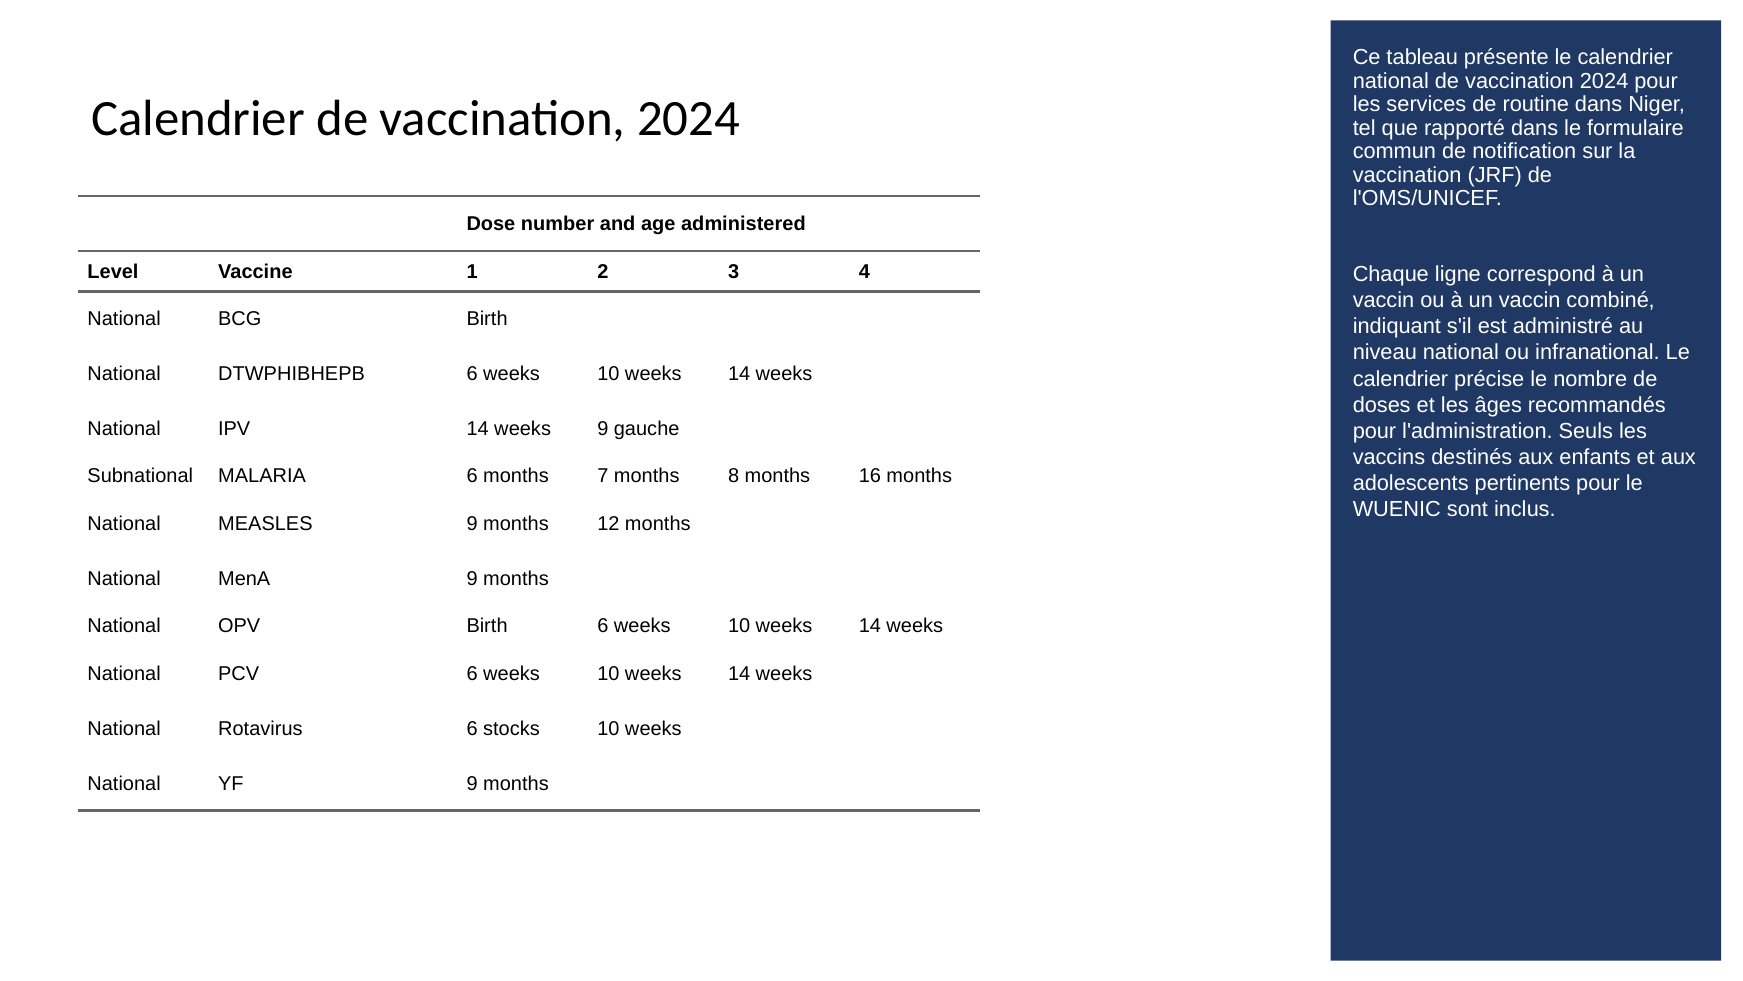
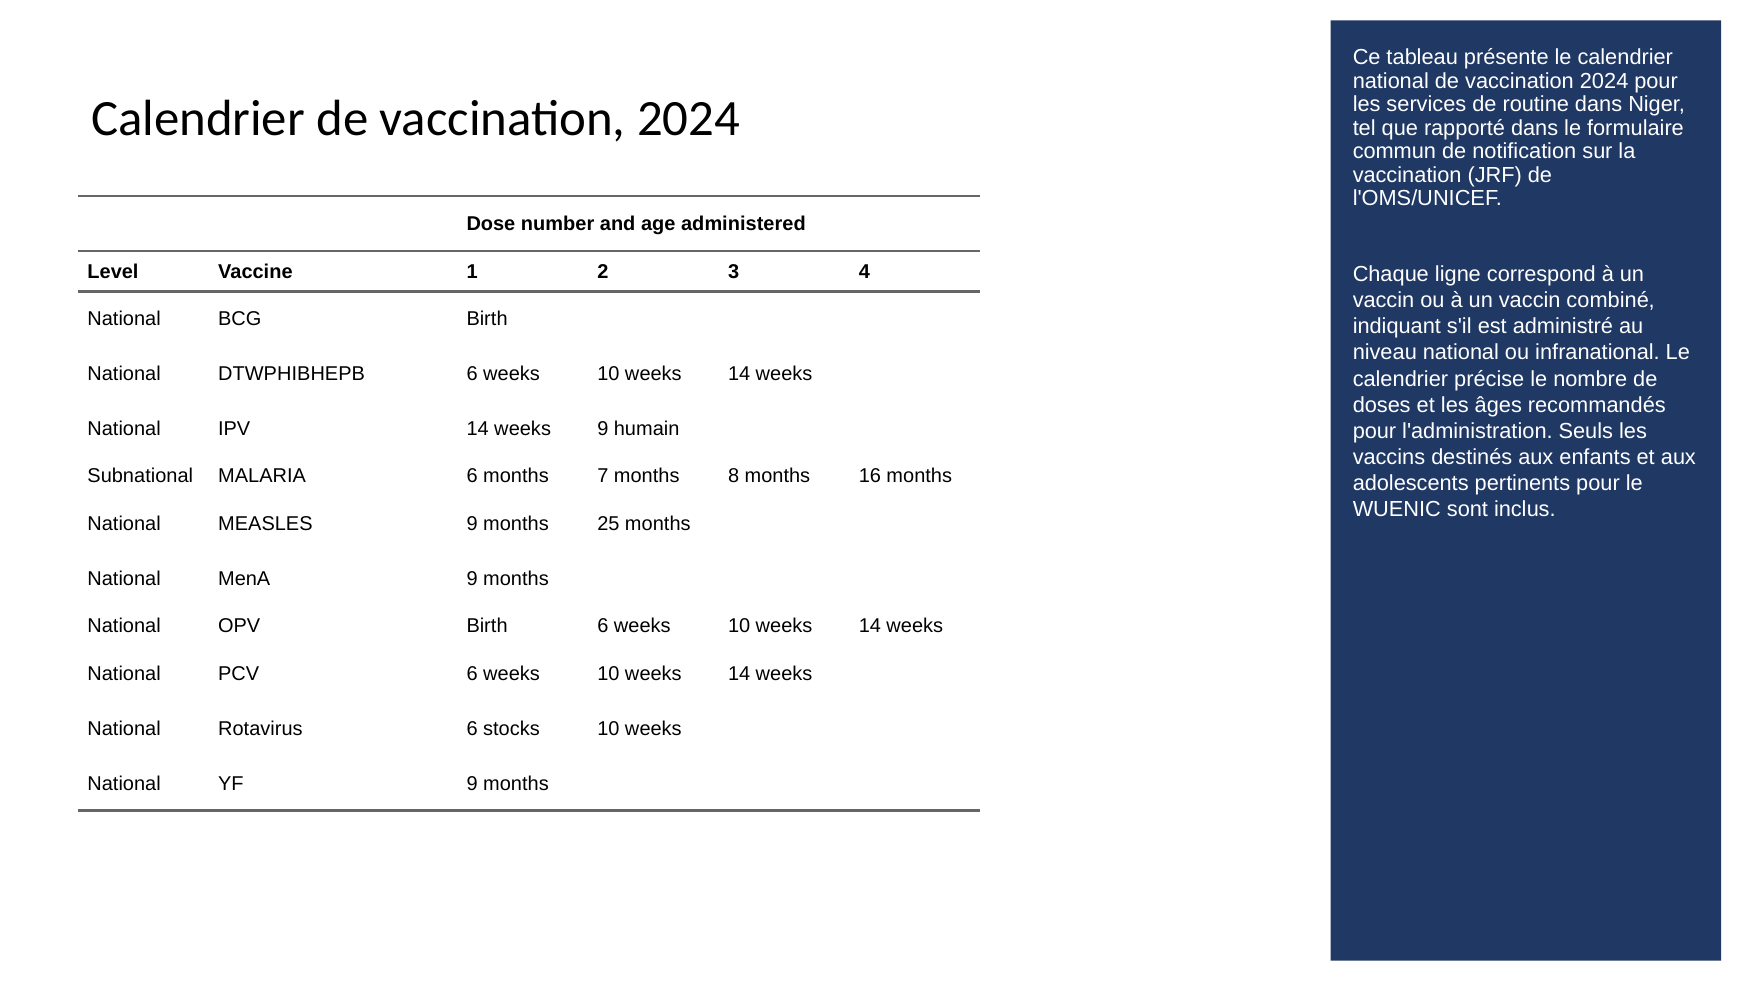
gauche: gauche -> humain
12: 12 -> 25
